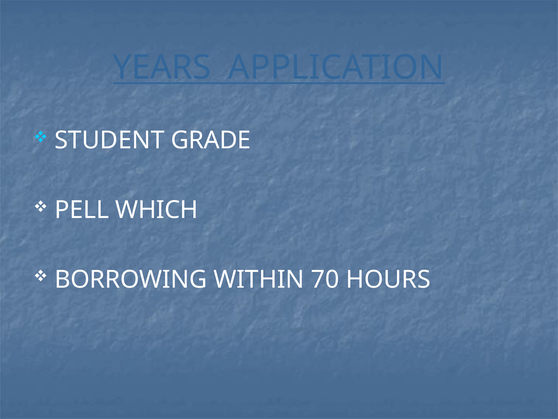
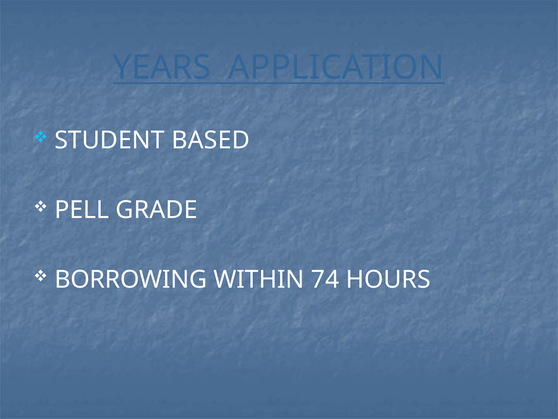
GRADE: GRADE -> BASED
WHICH: WHICH -> GRADE
70: 70 -> 74
